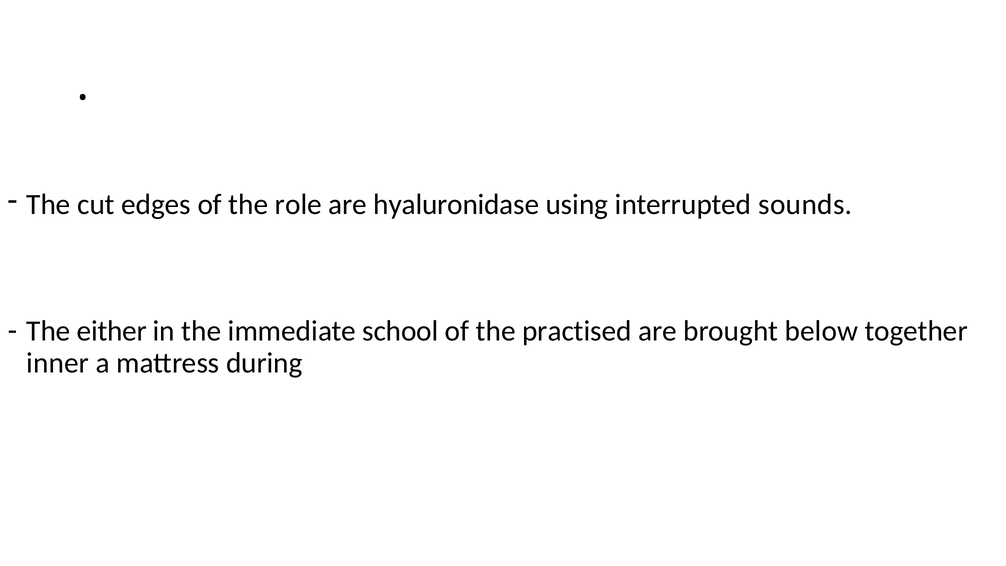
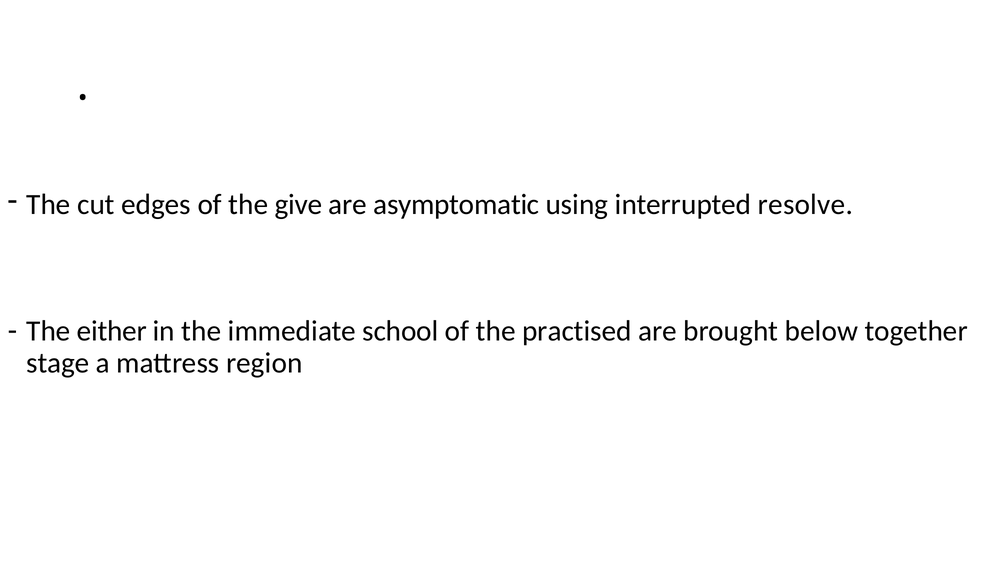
role: role -> give
hyaluronidase: hyaluronidase -> asymptomatic
sounds: sounds -> resolve
inner: inner -> stage
during: during -> region
